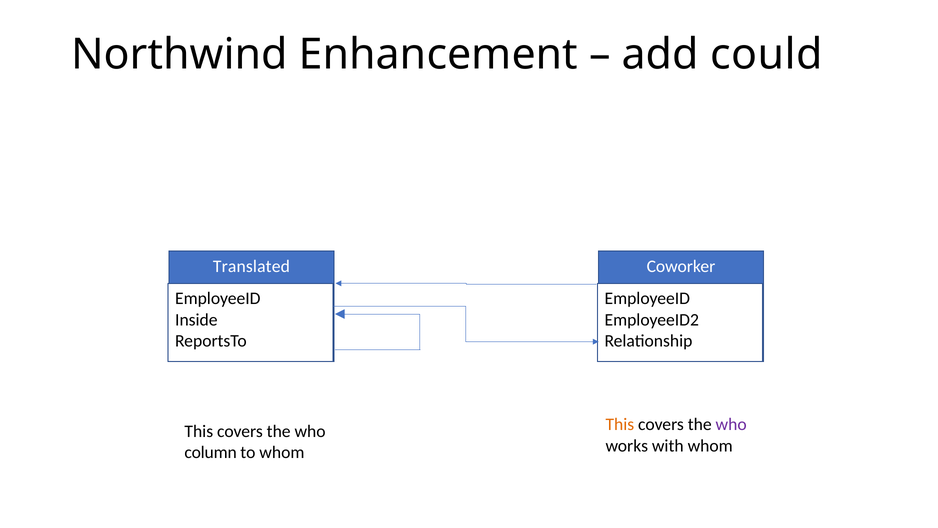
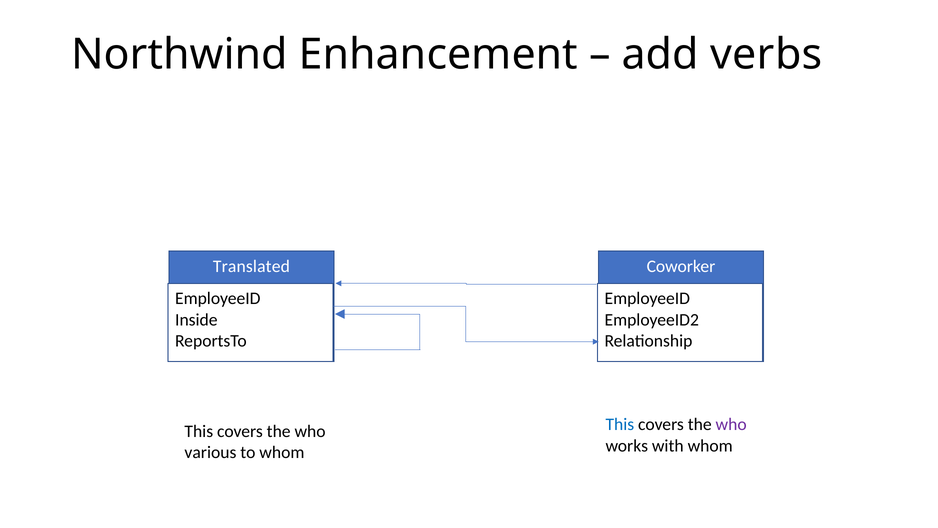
could: could -> verbs
This at (620, 424) colour: orange -> blue
column: column -> various
